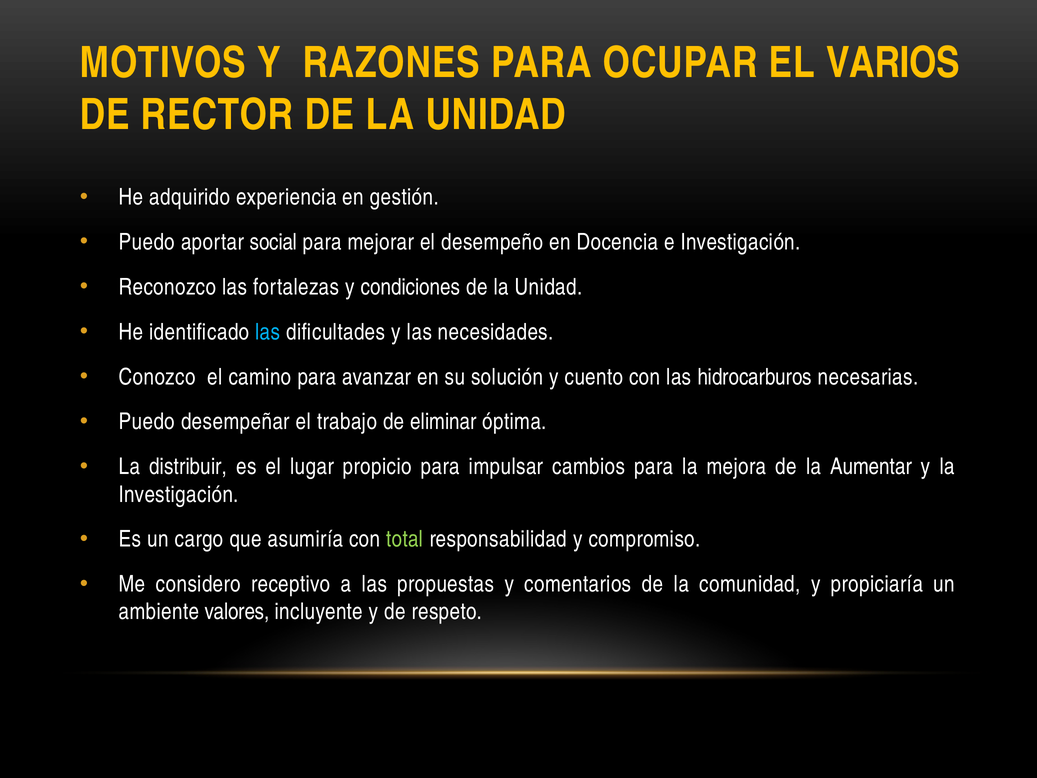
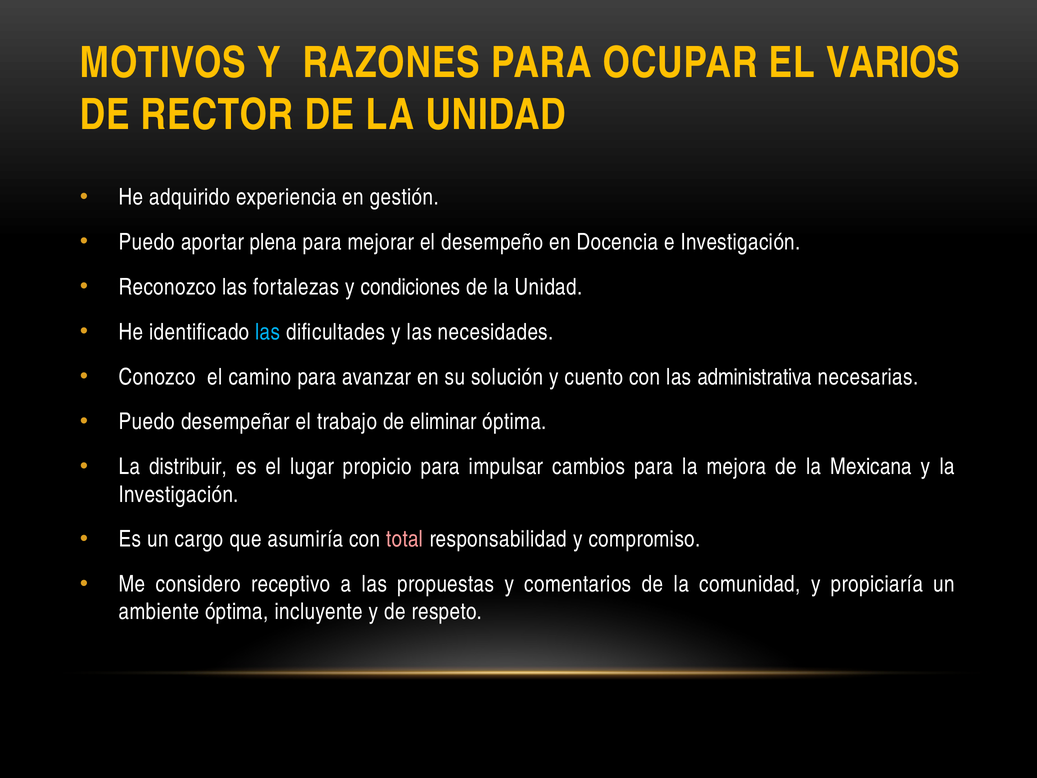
social: social -> plena
hidrocarburos: hidrocarburos -> administrativa
Aumentar: Aumentar -> Mexicana
total colour: light green -> pink
ambiente valores: valores -> óptima
